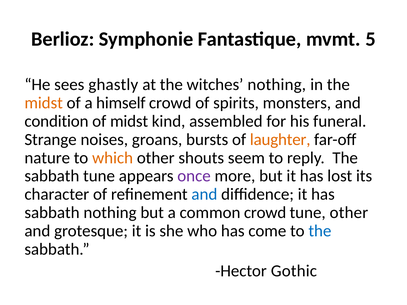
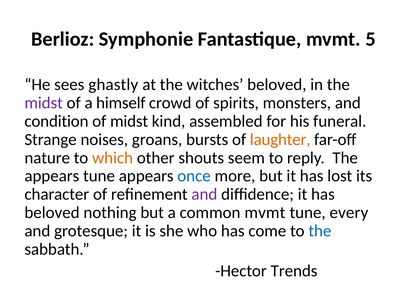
witches nothing: nothing -> beloved
midst at (44, 103) colour: orange -> purple
sabbath at (52, 176): sabbath -> appears
once colour: purple -> blue
and at (204, 195) colour: blue -> purple
sabbath at (52, 213): sabbath -> beloved
common crowd: crowd -> mvmt
tune other: other -> every
Gothic: Gothic -> Trends
